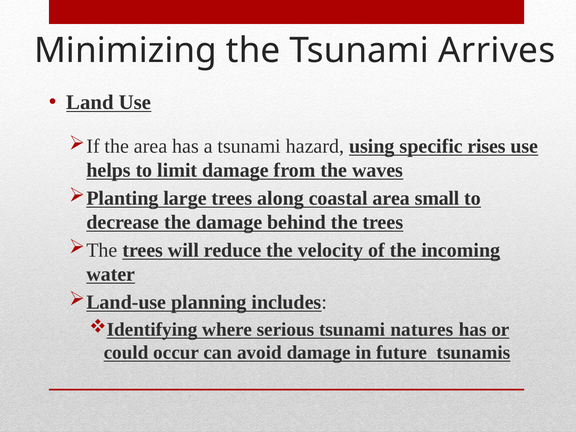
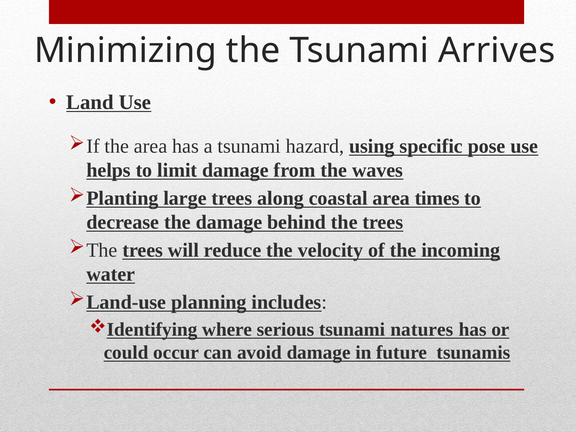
rises: rises -> pose
small: small -> times
